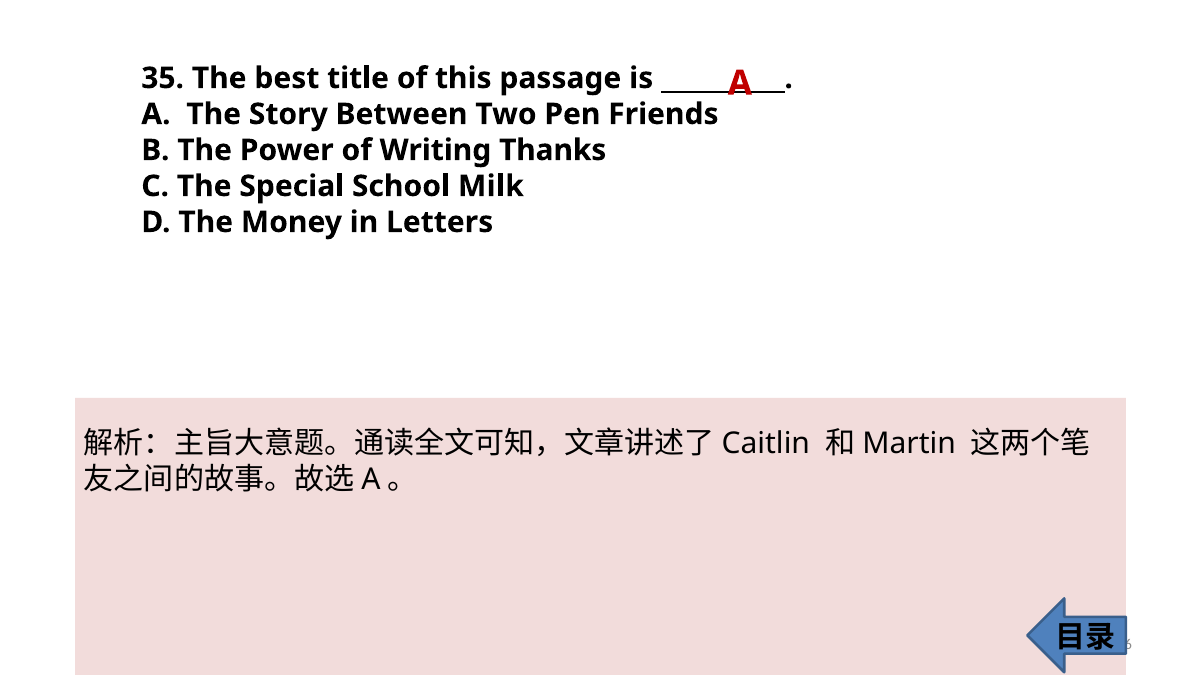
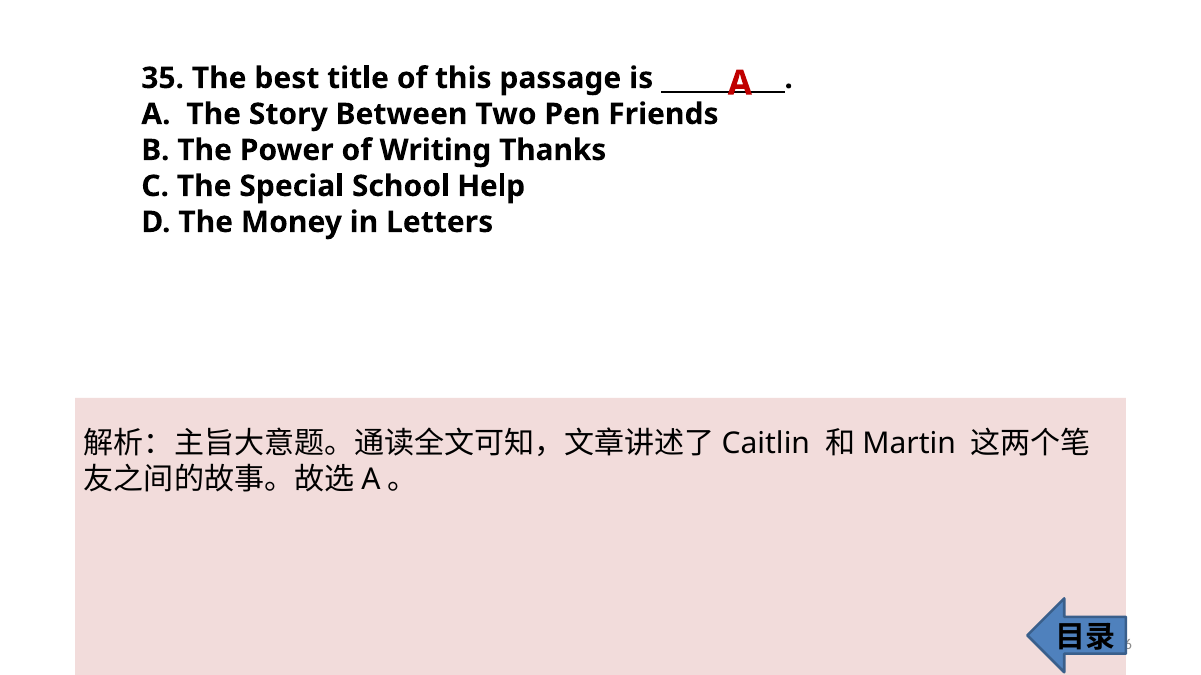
Milk: Milk -> Help
